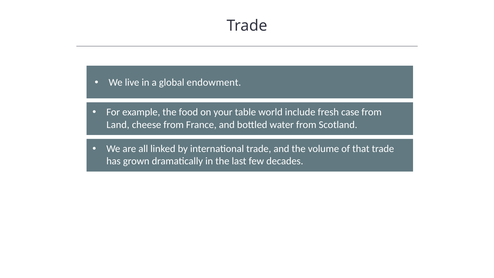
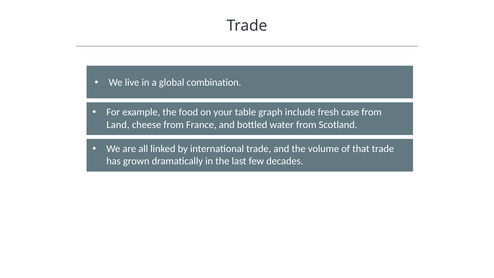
endowment: endowment -> combination
world: world -> graph
